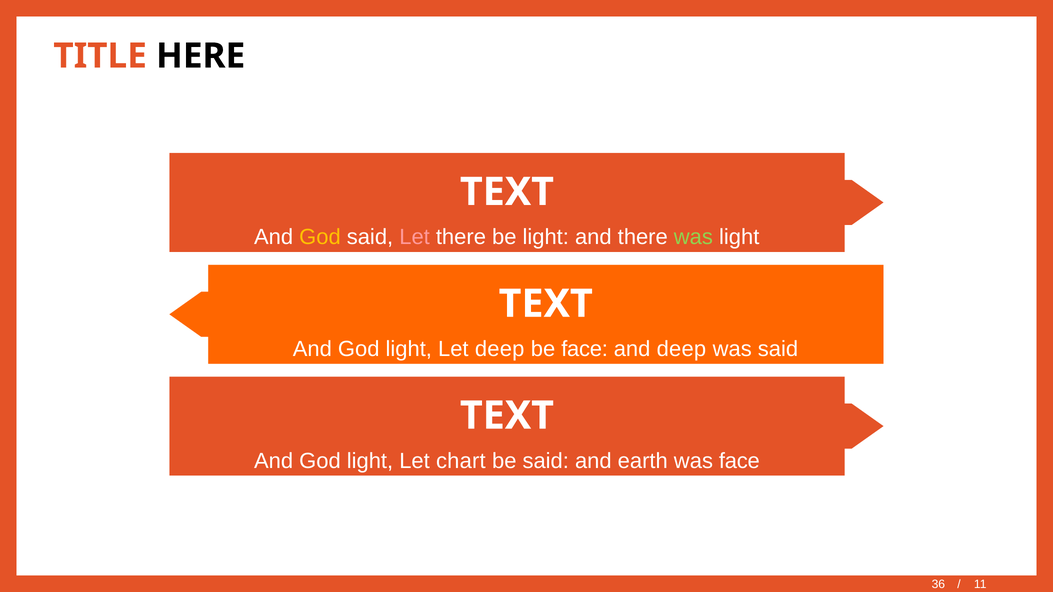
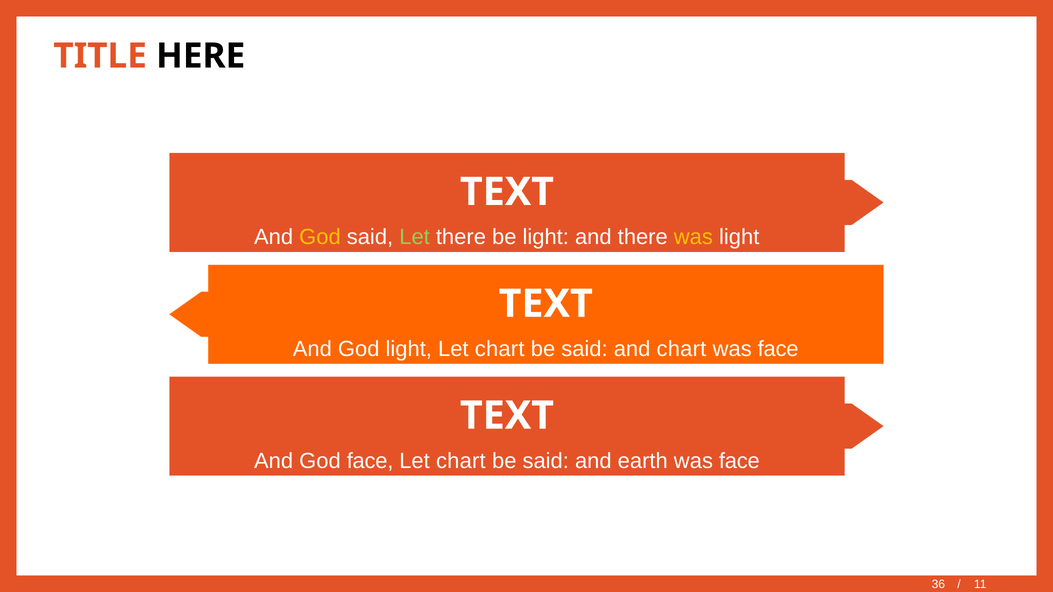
Let at (415, 237) colour: pink -> light green
was at (693, 237) colour: light green -> yellow
deep at (500, 349): deep -> chart
face at (585, 349): face -> said
and deep: deep -> chart
said at (778, 349): said -> face
light at (370, 461): light -> face
